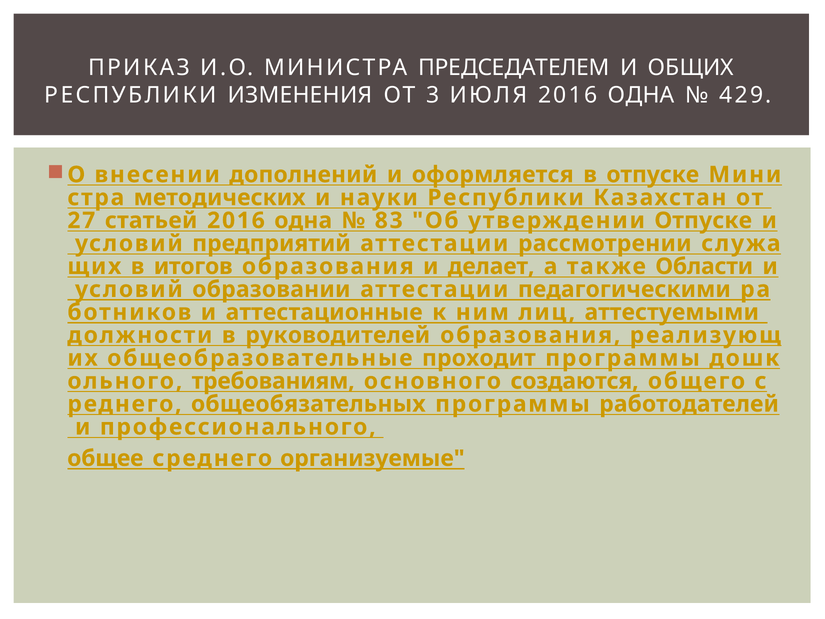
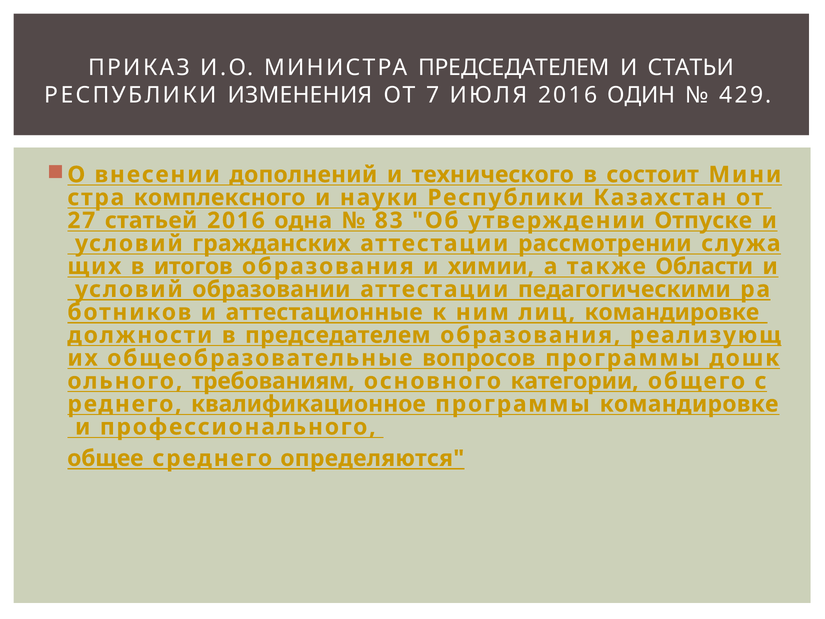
ОБЩИХ: ОБЩИХ -> СТАТЬИ
3: 3 -> 7
ИЮЛЯ 2016 ОДНА: ОДНА -> ОДИН
оформляется: оформляется -> технического
в отпуске: отпуске -> состоит
методических: методических -> комплексного
предприятий: предприятий -> гражданских
делает: делает -> химии
лиц аттестуемыми: аттестуемыми -> командировке
в руководителей: руководителей -> председателем
проходит: проходит -> вопросов
создаются: создаются -> категории
общеобязательных: общеобязательных -> квалификационное
программы работодателей: работодателей -> командировке
организуемые: организуемые -> определяются
